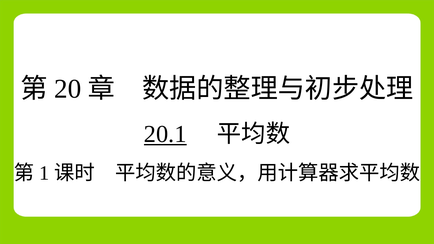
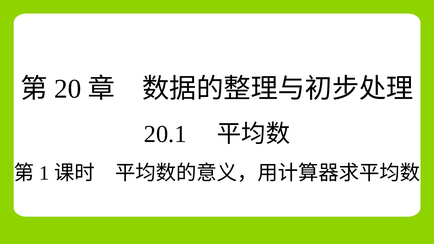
20.1 underline: present -> none
